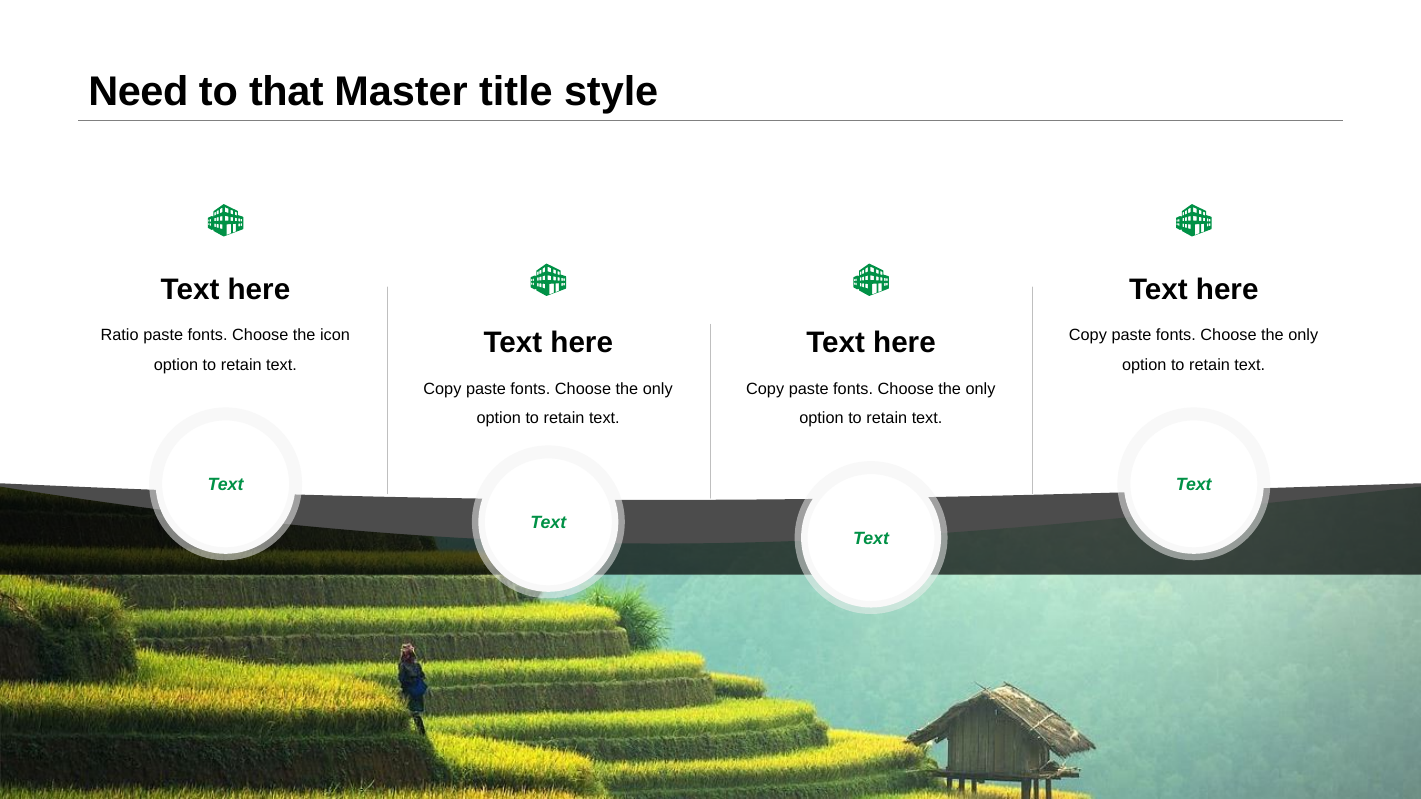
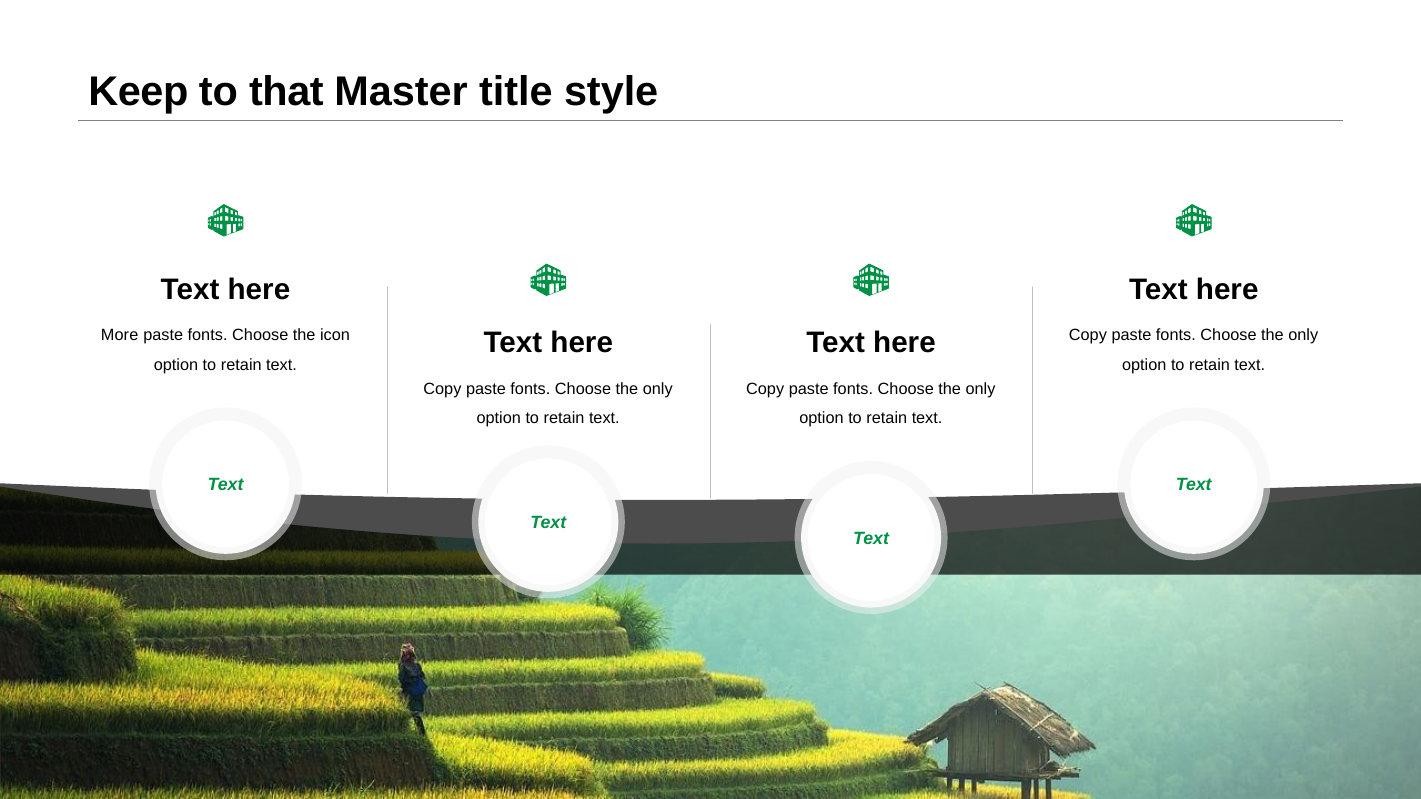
Need: Need -> Keep
Ratio: Ratio -> More
